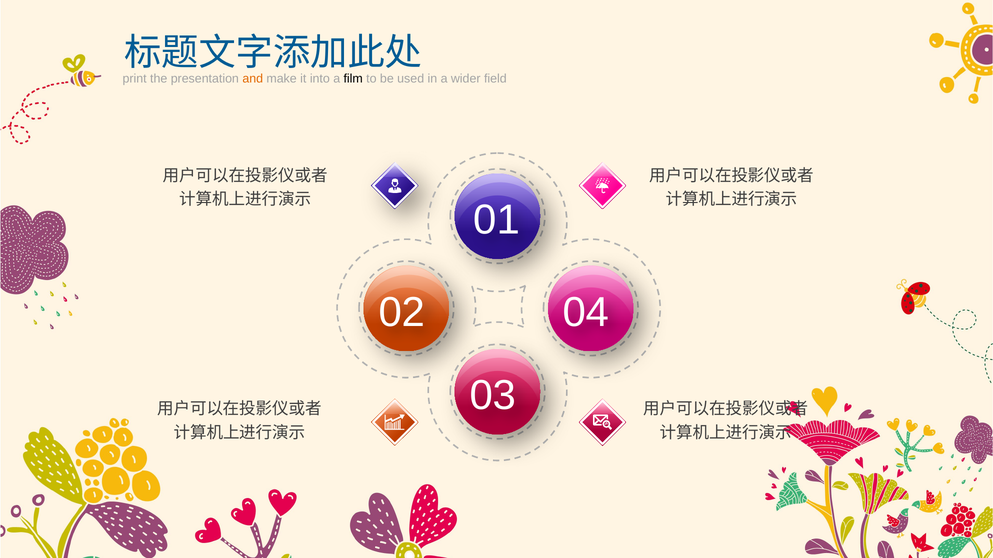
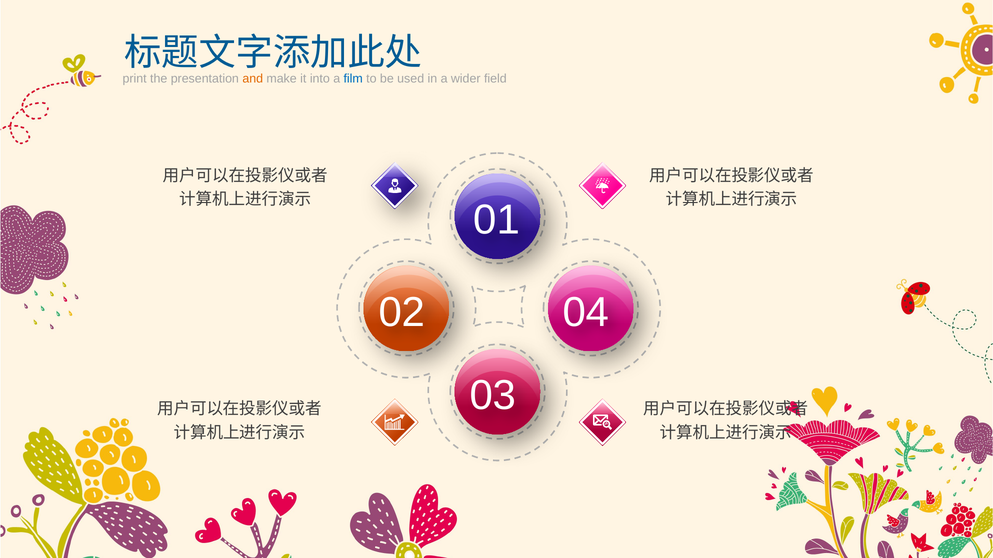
film colour: black -> blue
